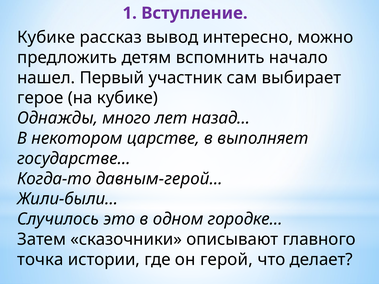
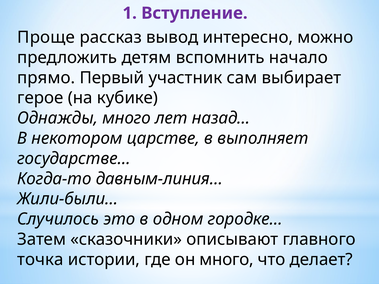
Кубике at (46, 37): Кубике -> Проще
нашел: нашел -> прямо
давным-герой…: давным-герой… -> давным-линия…
он герой: герой -> много
